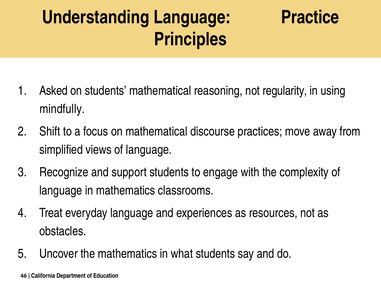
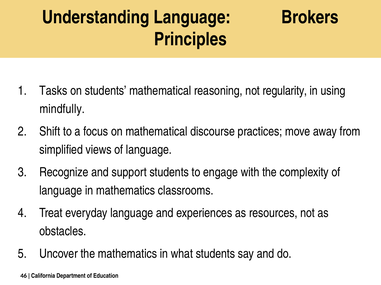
Practice: Practice -> Brokers
Asked: Asked -> Tasks
